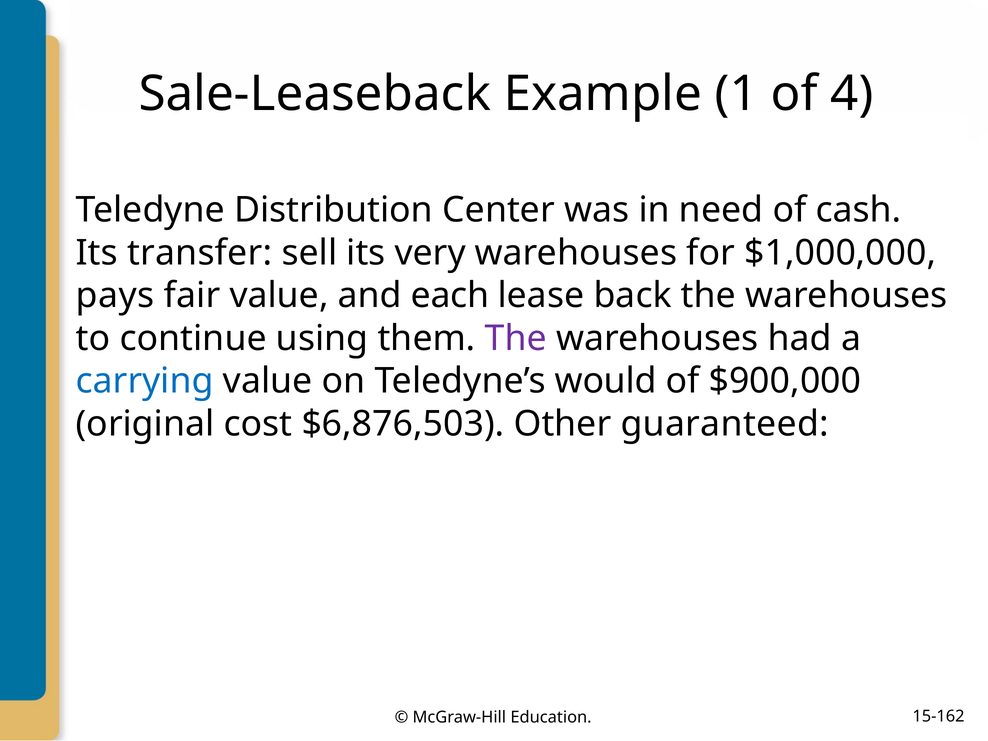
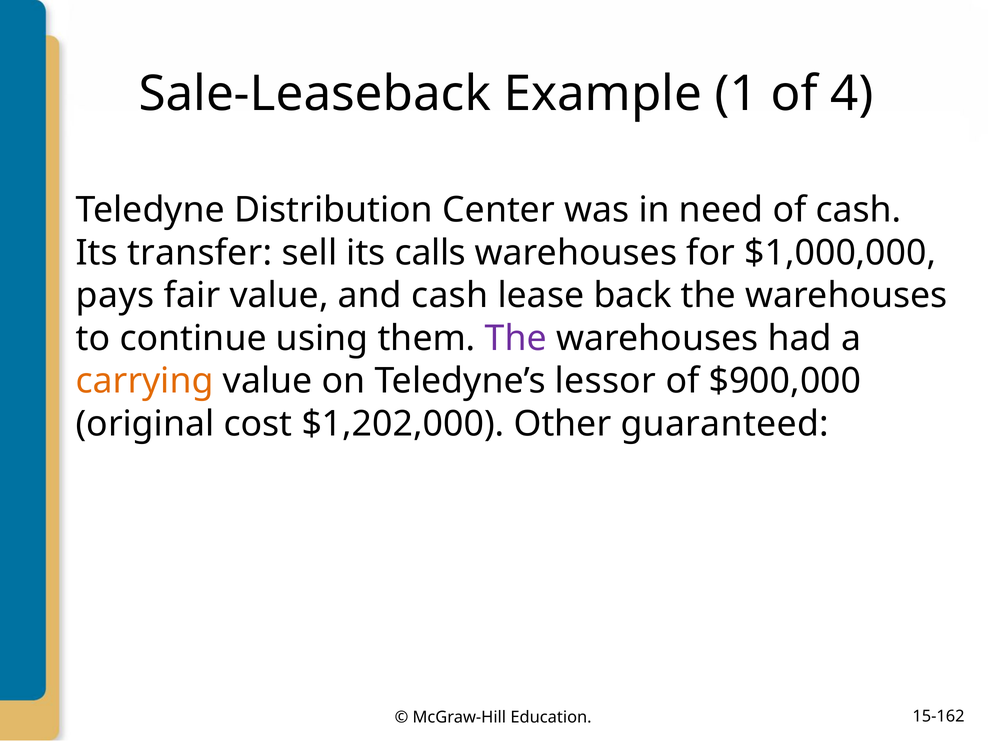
very: very -> calls
and each: each -> cash
carrying colour: blue -> orange
would: would -> lessor
$6,876,503: $6,876,503 -> $1,202,000
